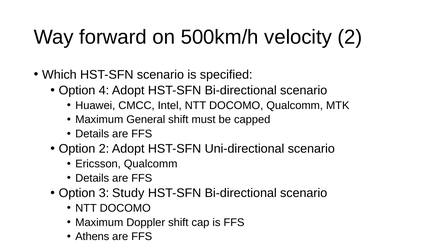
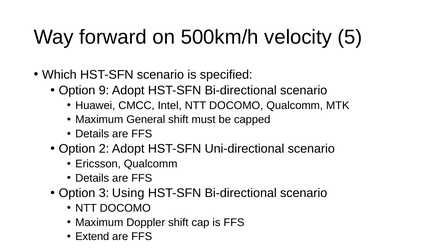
velocity 2: 2 -> 5
4: 4 -> 9
Study: Study -> Using
Athens: Athens -> Extend
